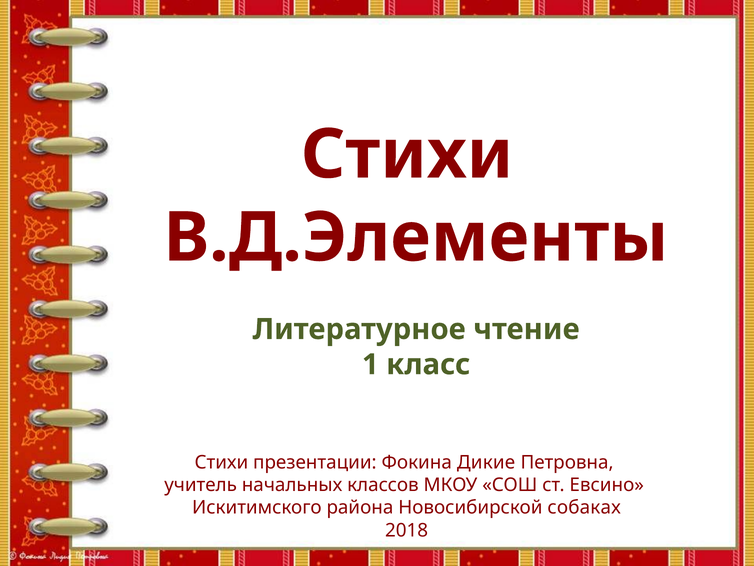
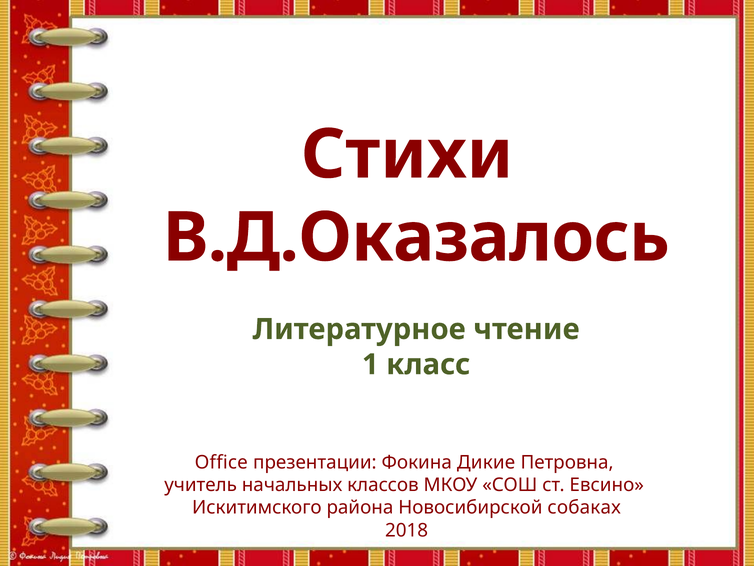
В.Д.Элементы: В.Д.Элементы -> В.Д.Оказалось
Стихи at (221, 462): Стихи -> Office
